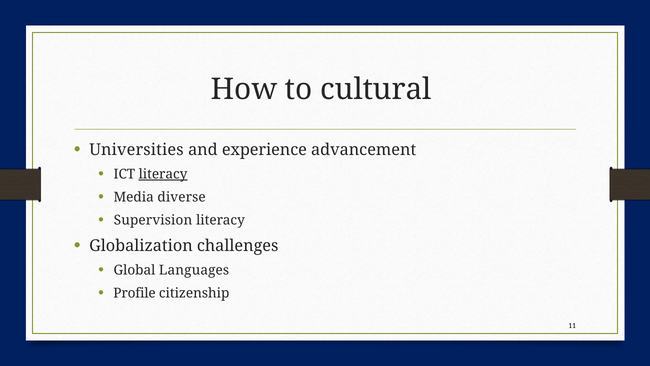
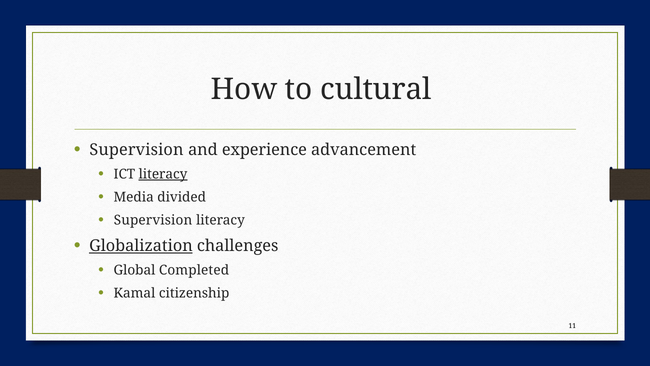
Universities at (136, 150): Universities -> Supervision
diverse: diverse -> divided
Globalization underline: none -> present
Languages: Languages -> Completed
Profile: Profile -> Kamal
